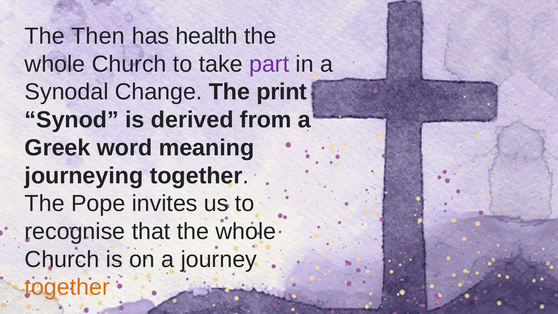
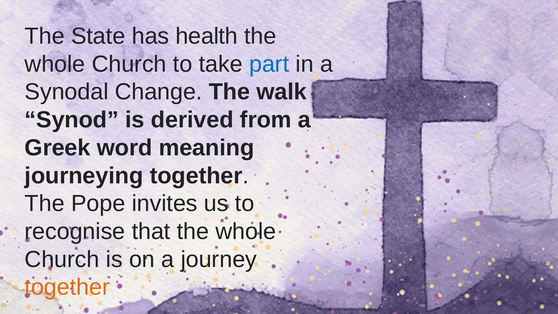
Then: Then -> State
part colour: purple -> blue
print: print -> walk
